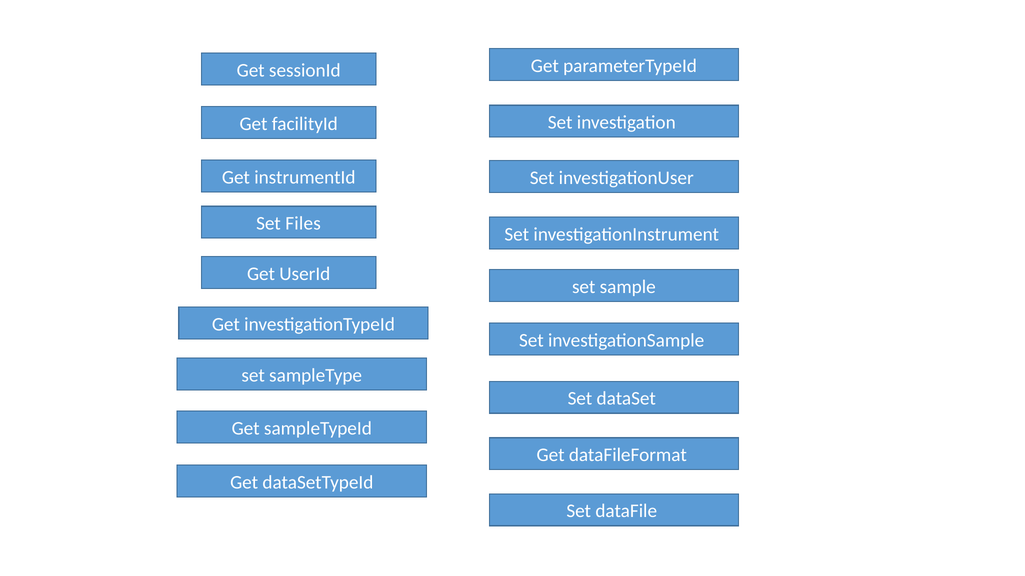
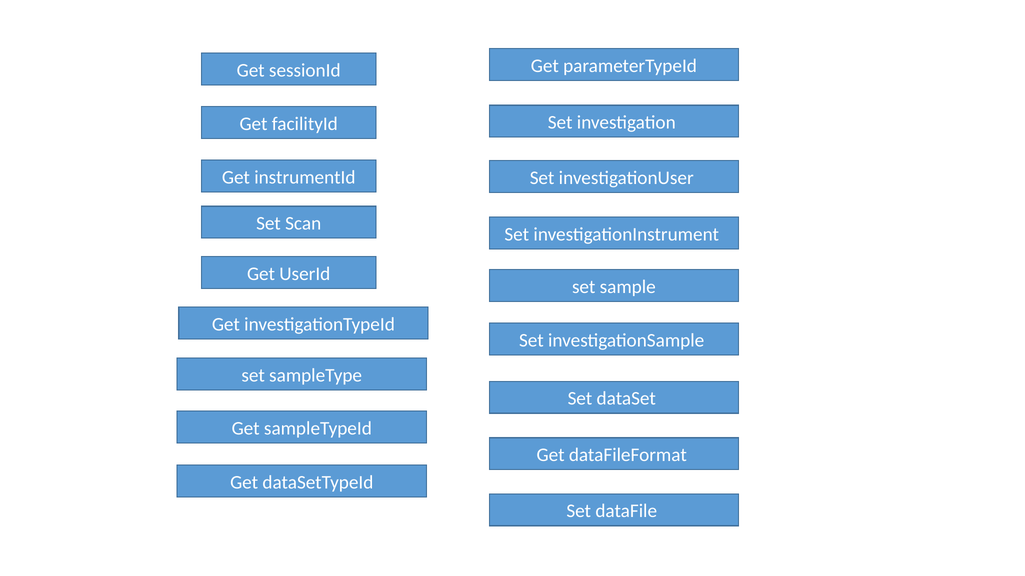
Files: Files -> Scan
